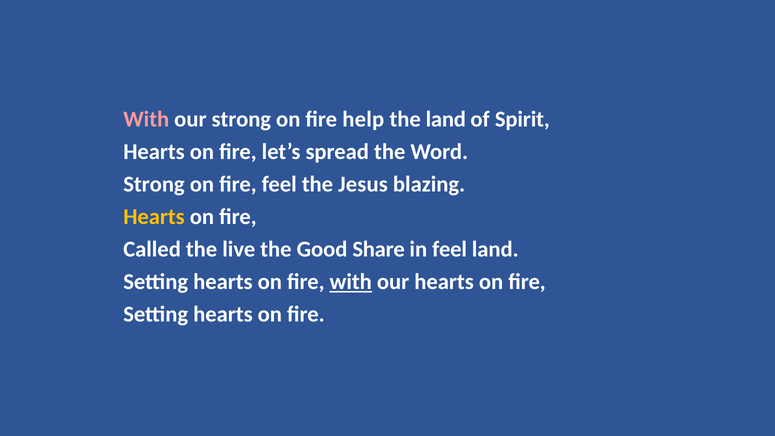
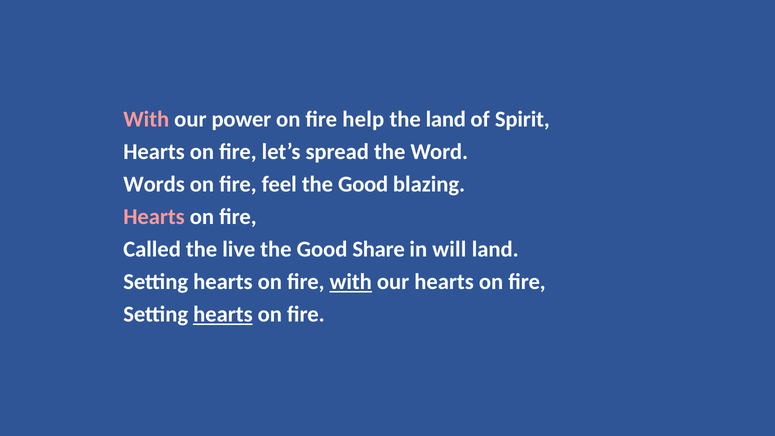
our strong: strong -> power
Strong at (154, 184): Strong -> Words
feel the Jesus: Jesus -> Good
Hearts at (154, 217) colour: yellow -> pink
in feel: feel -> will
hearts at (223, 314) underline: none -> present
